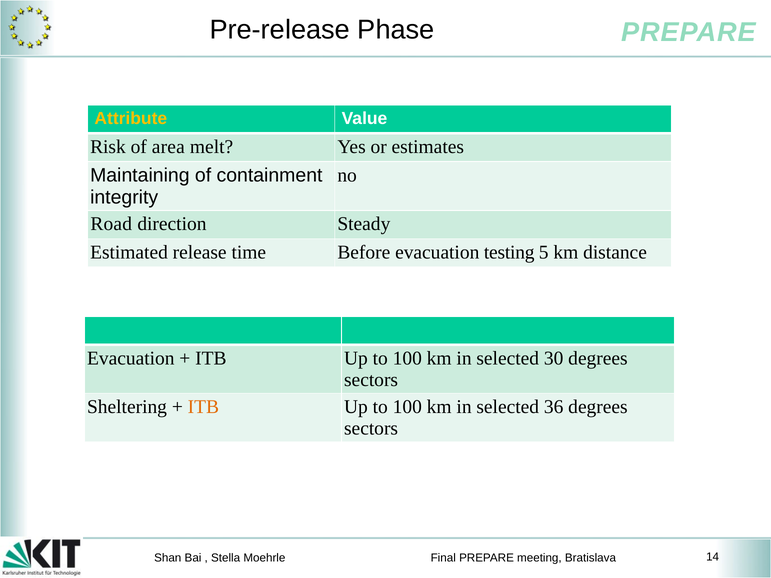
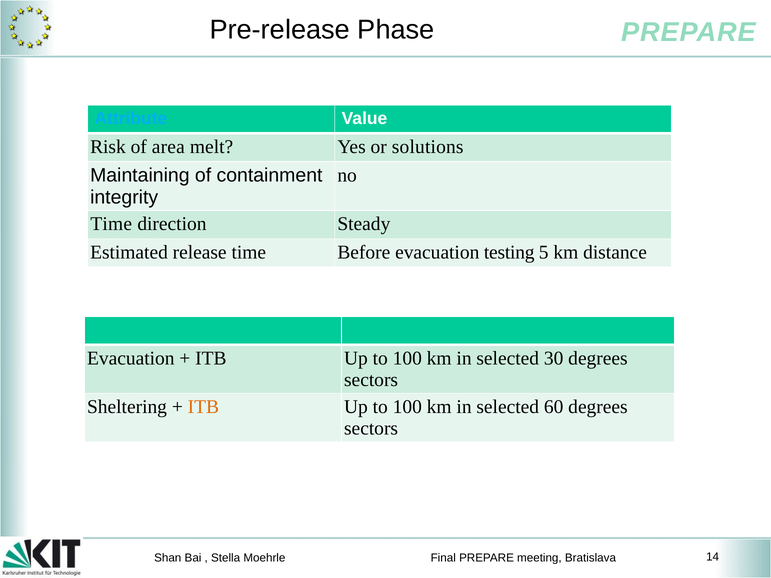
Attribute colour: yellow -> light blue
estimates: estimates -> solutions
Road at (111, 224): Road -> Time
36: 36 -> 60
